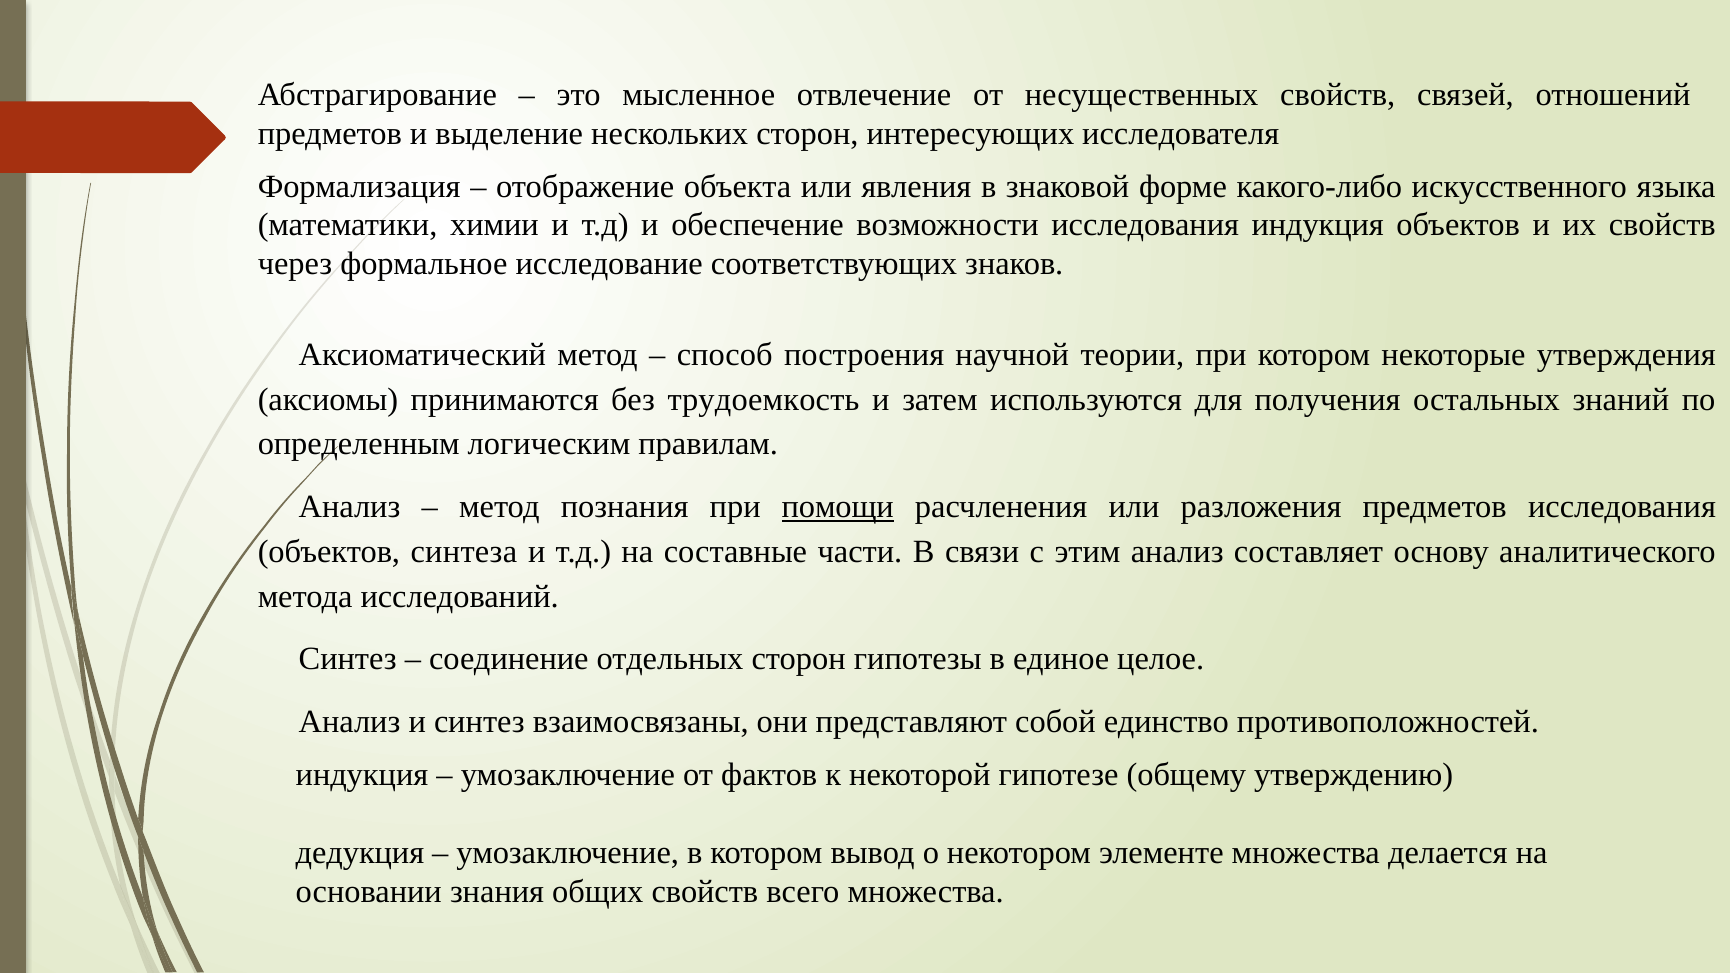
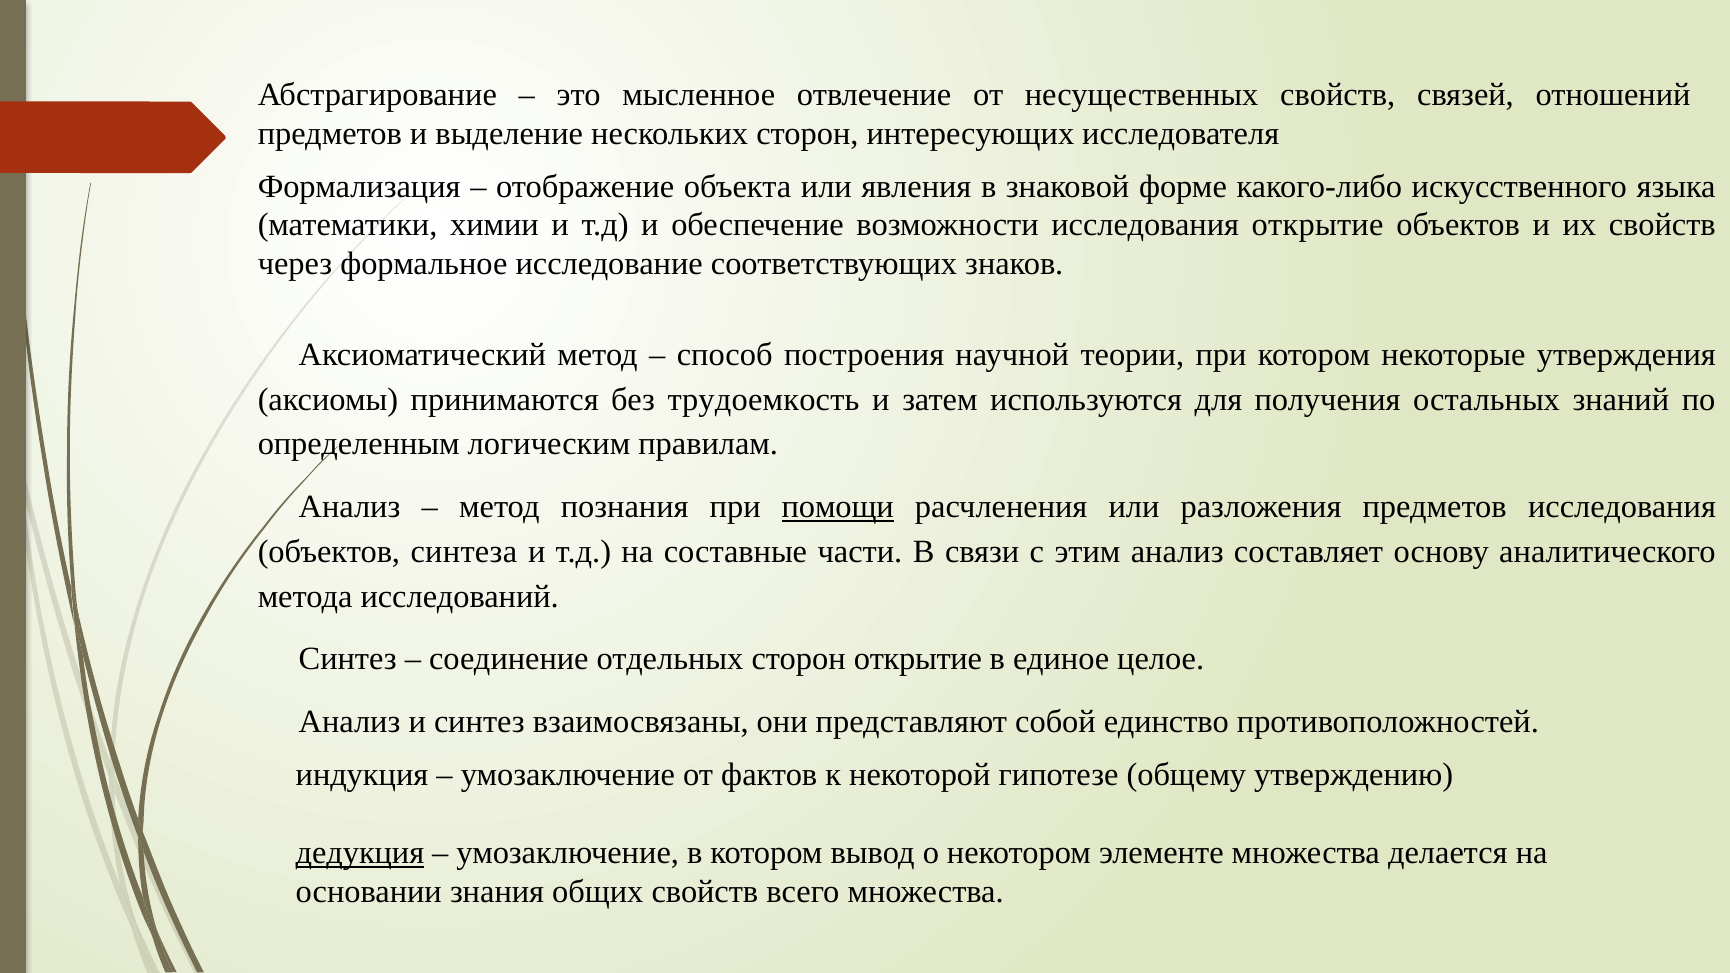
исследования индукция: индукция -> открытие
сторон гипотезы: гипотезы -> открытие
дедукция underline: none -> present
